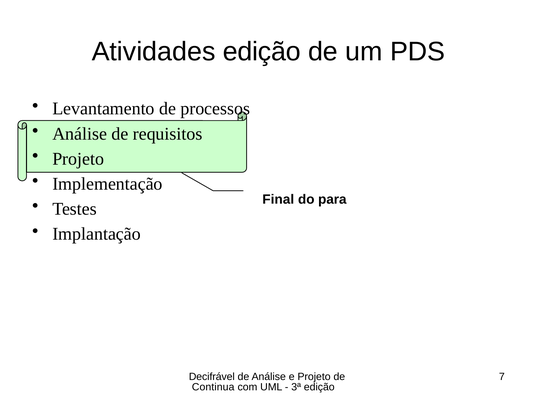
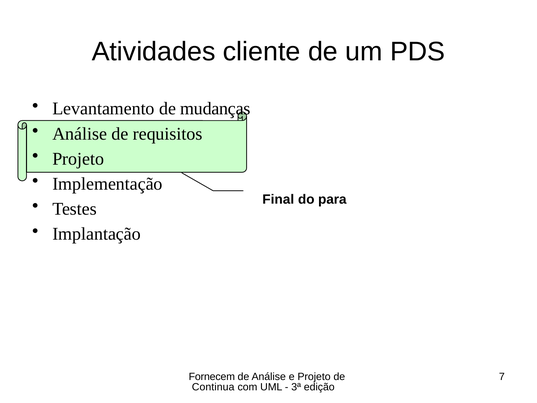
Atividades edição: edição -> cliente
processos: processos -> mudanças
Decifrável: Decifrável -> Fornecem
